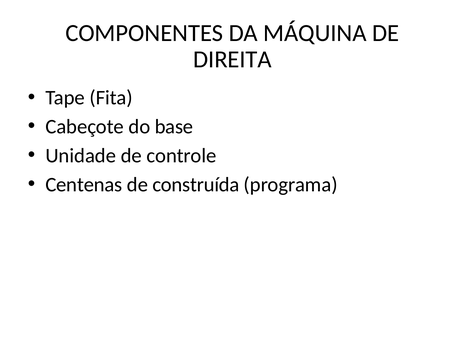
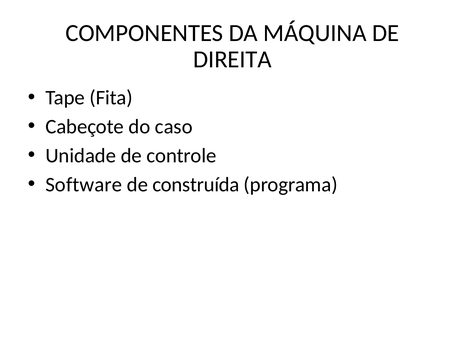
base: base -> caso
Centenas: Centenas -> Software
